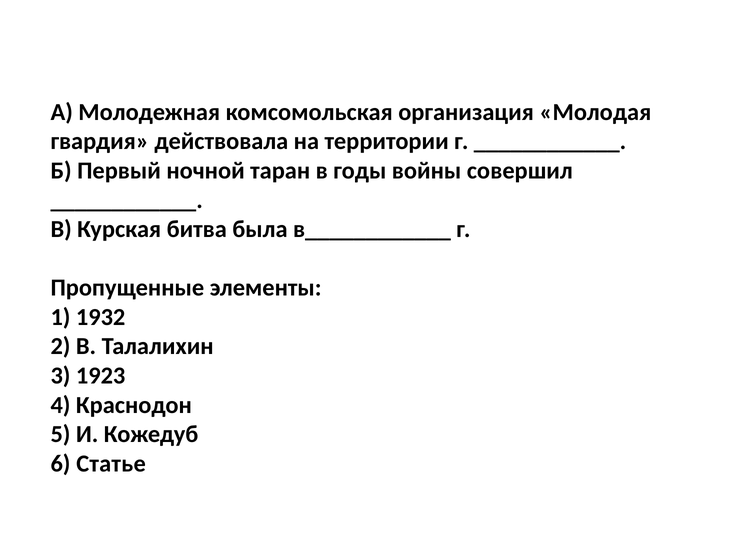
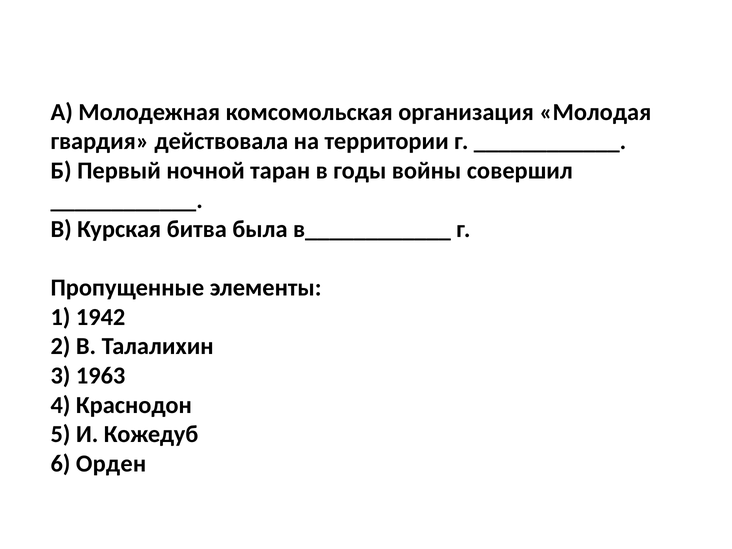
1932: 1932 -> 1942
1923: 1923 -> 1963
Статье: Статье -> Орден
